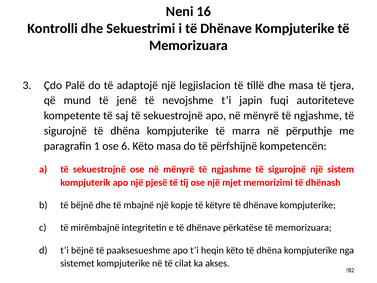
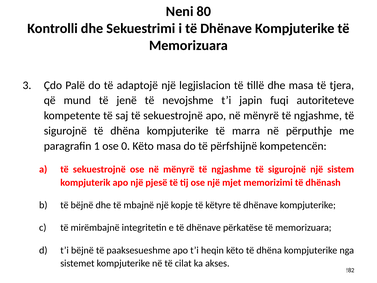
16: 16 -> 80
6: 6 -> 0
